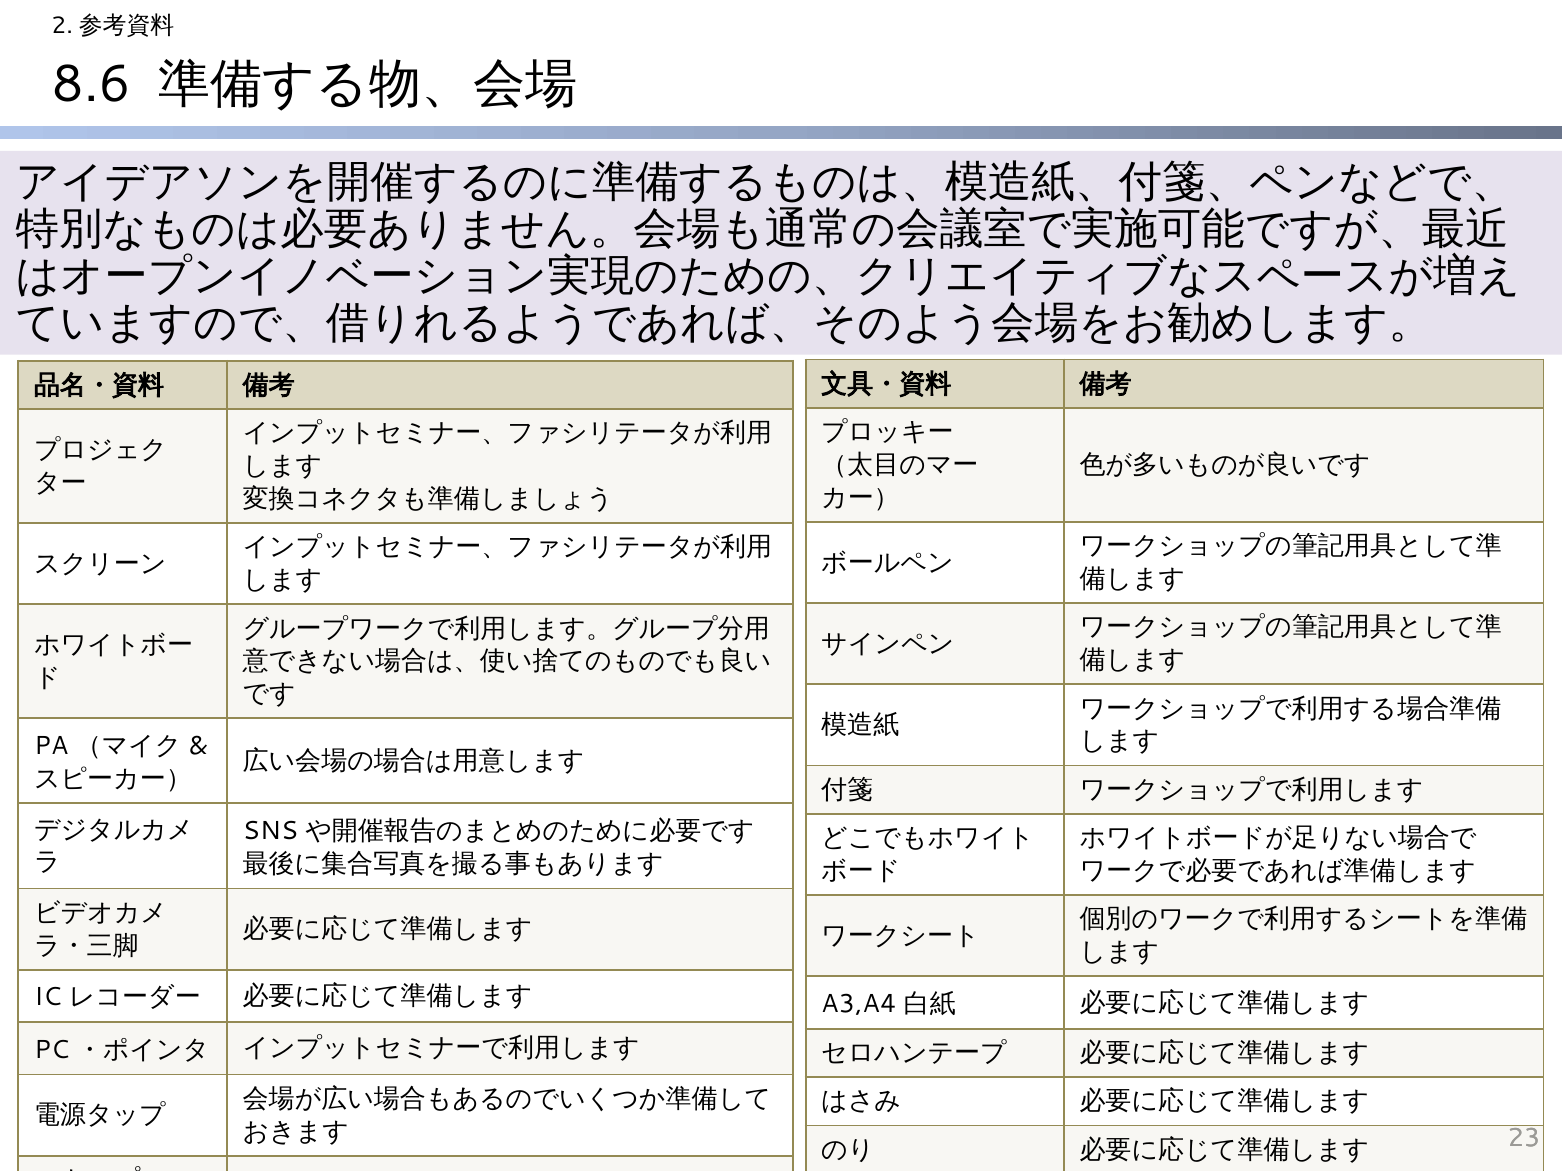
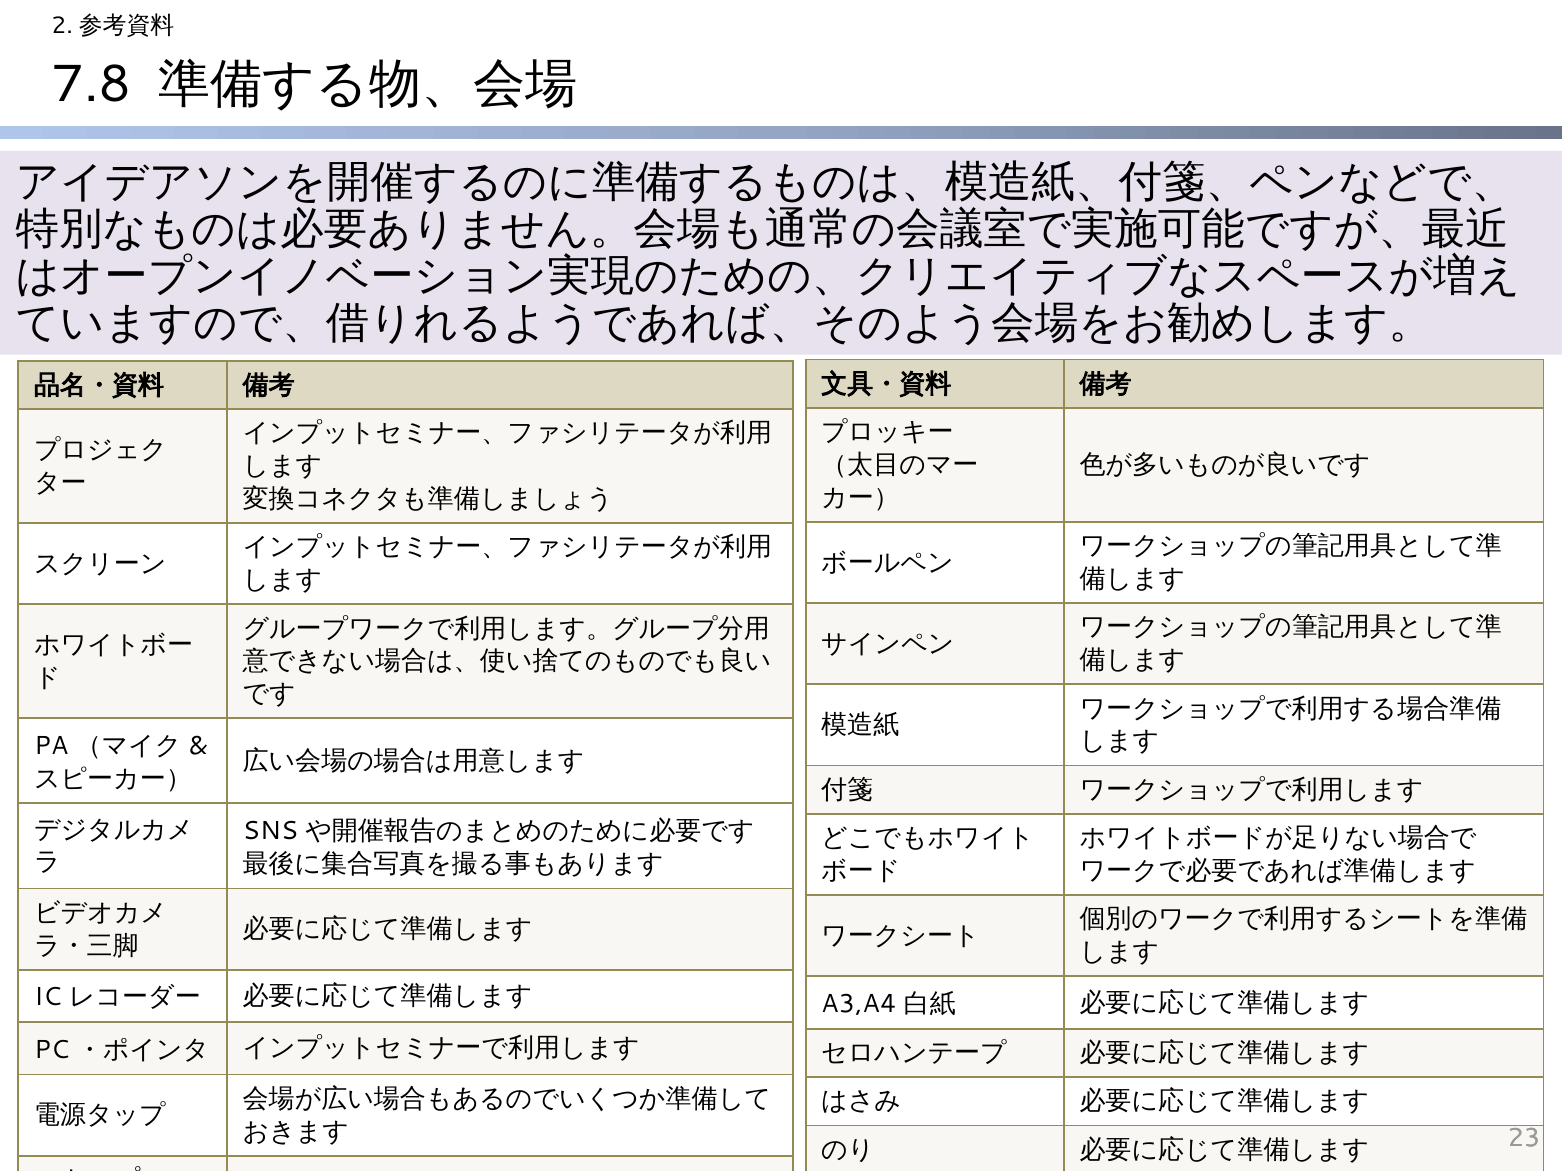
8.6: 8.6 -> 7.8
